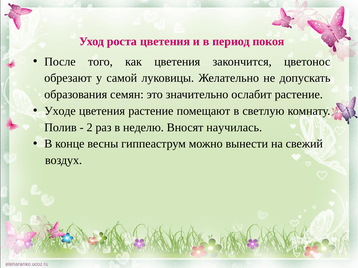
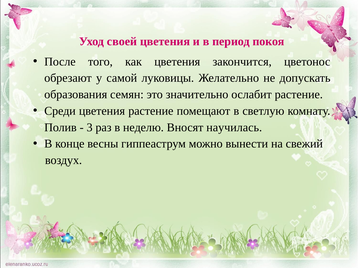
роста: роста -> своей
Уходе: Уходе -> Среди
2: 2 -> 3
